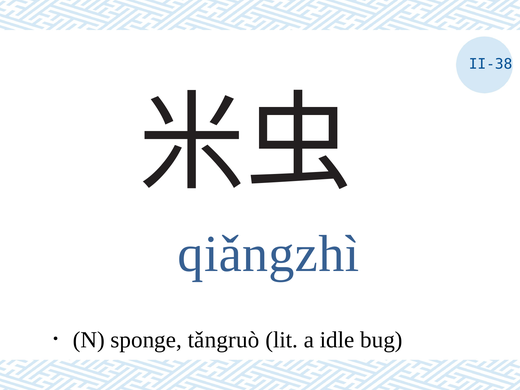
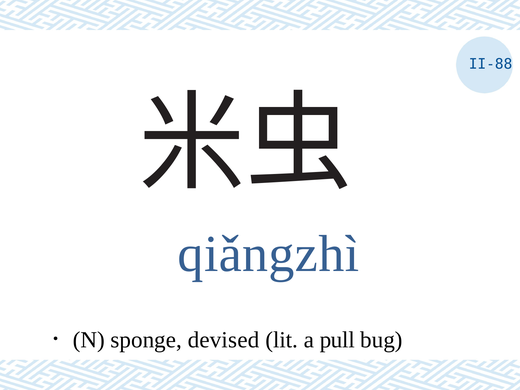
II-38: II-38 -> II-88
tǎngruò: tǎngruò -> devised
idle: idle -> pull
